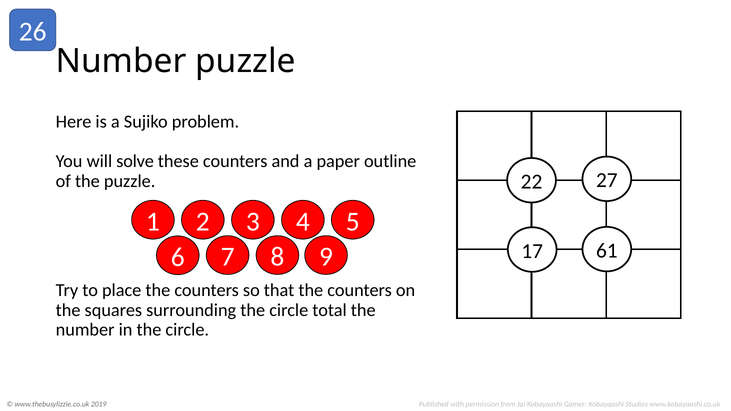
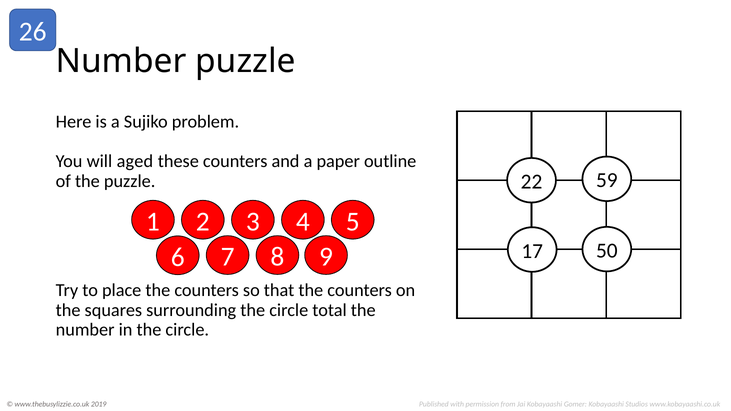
solve: solve -> aged
27: 27 -> 59
61: 61 -> 50
